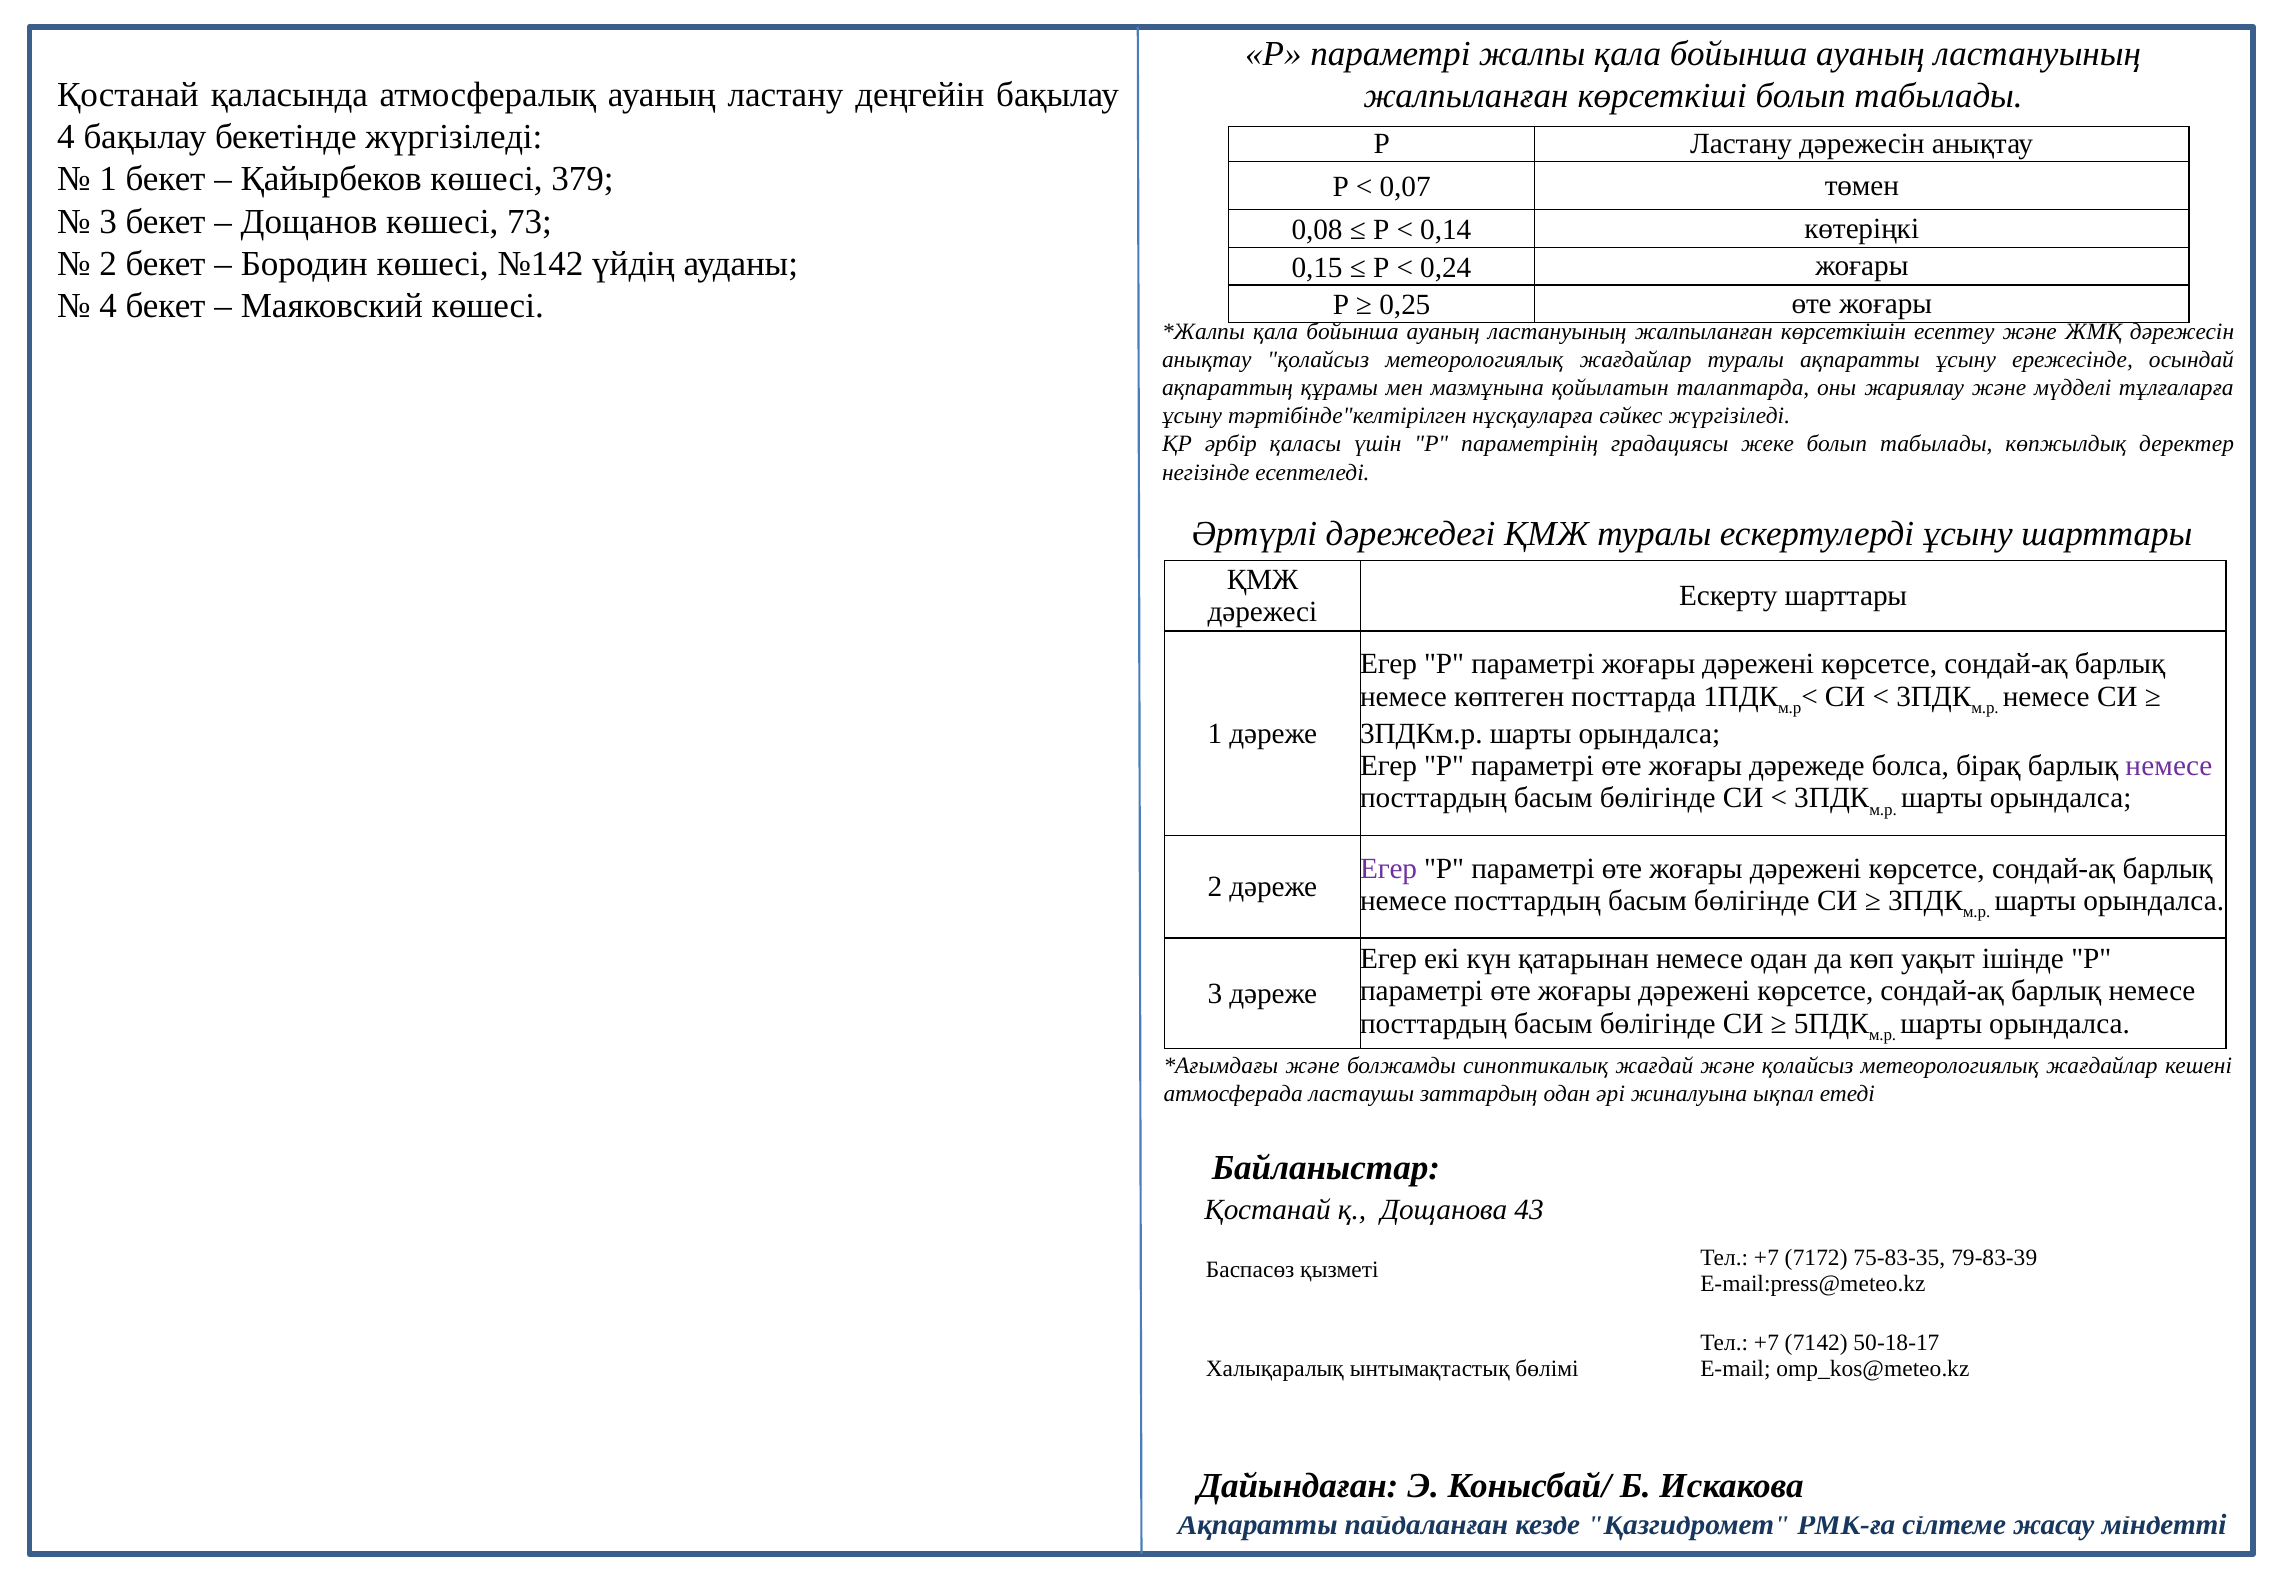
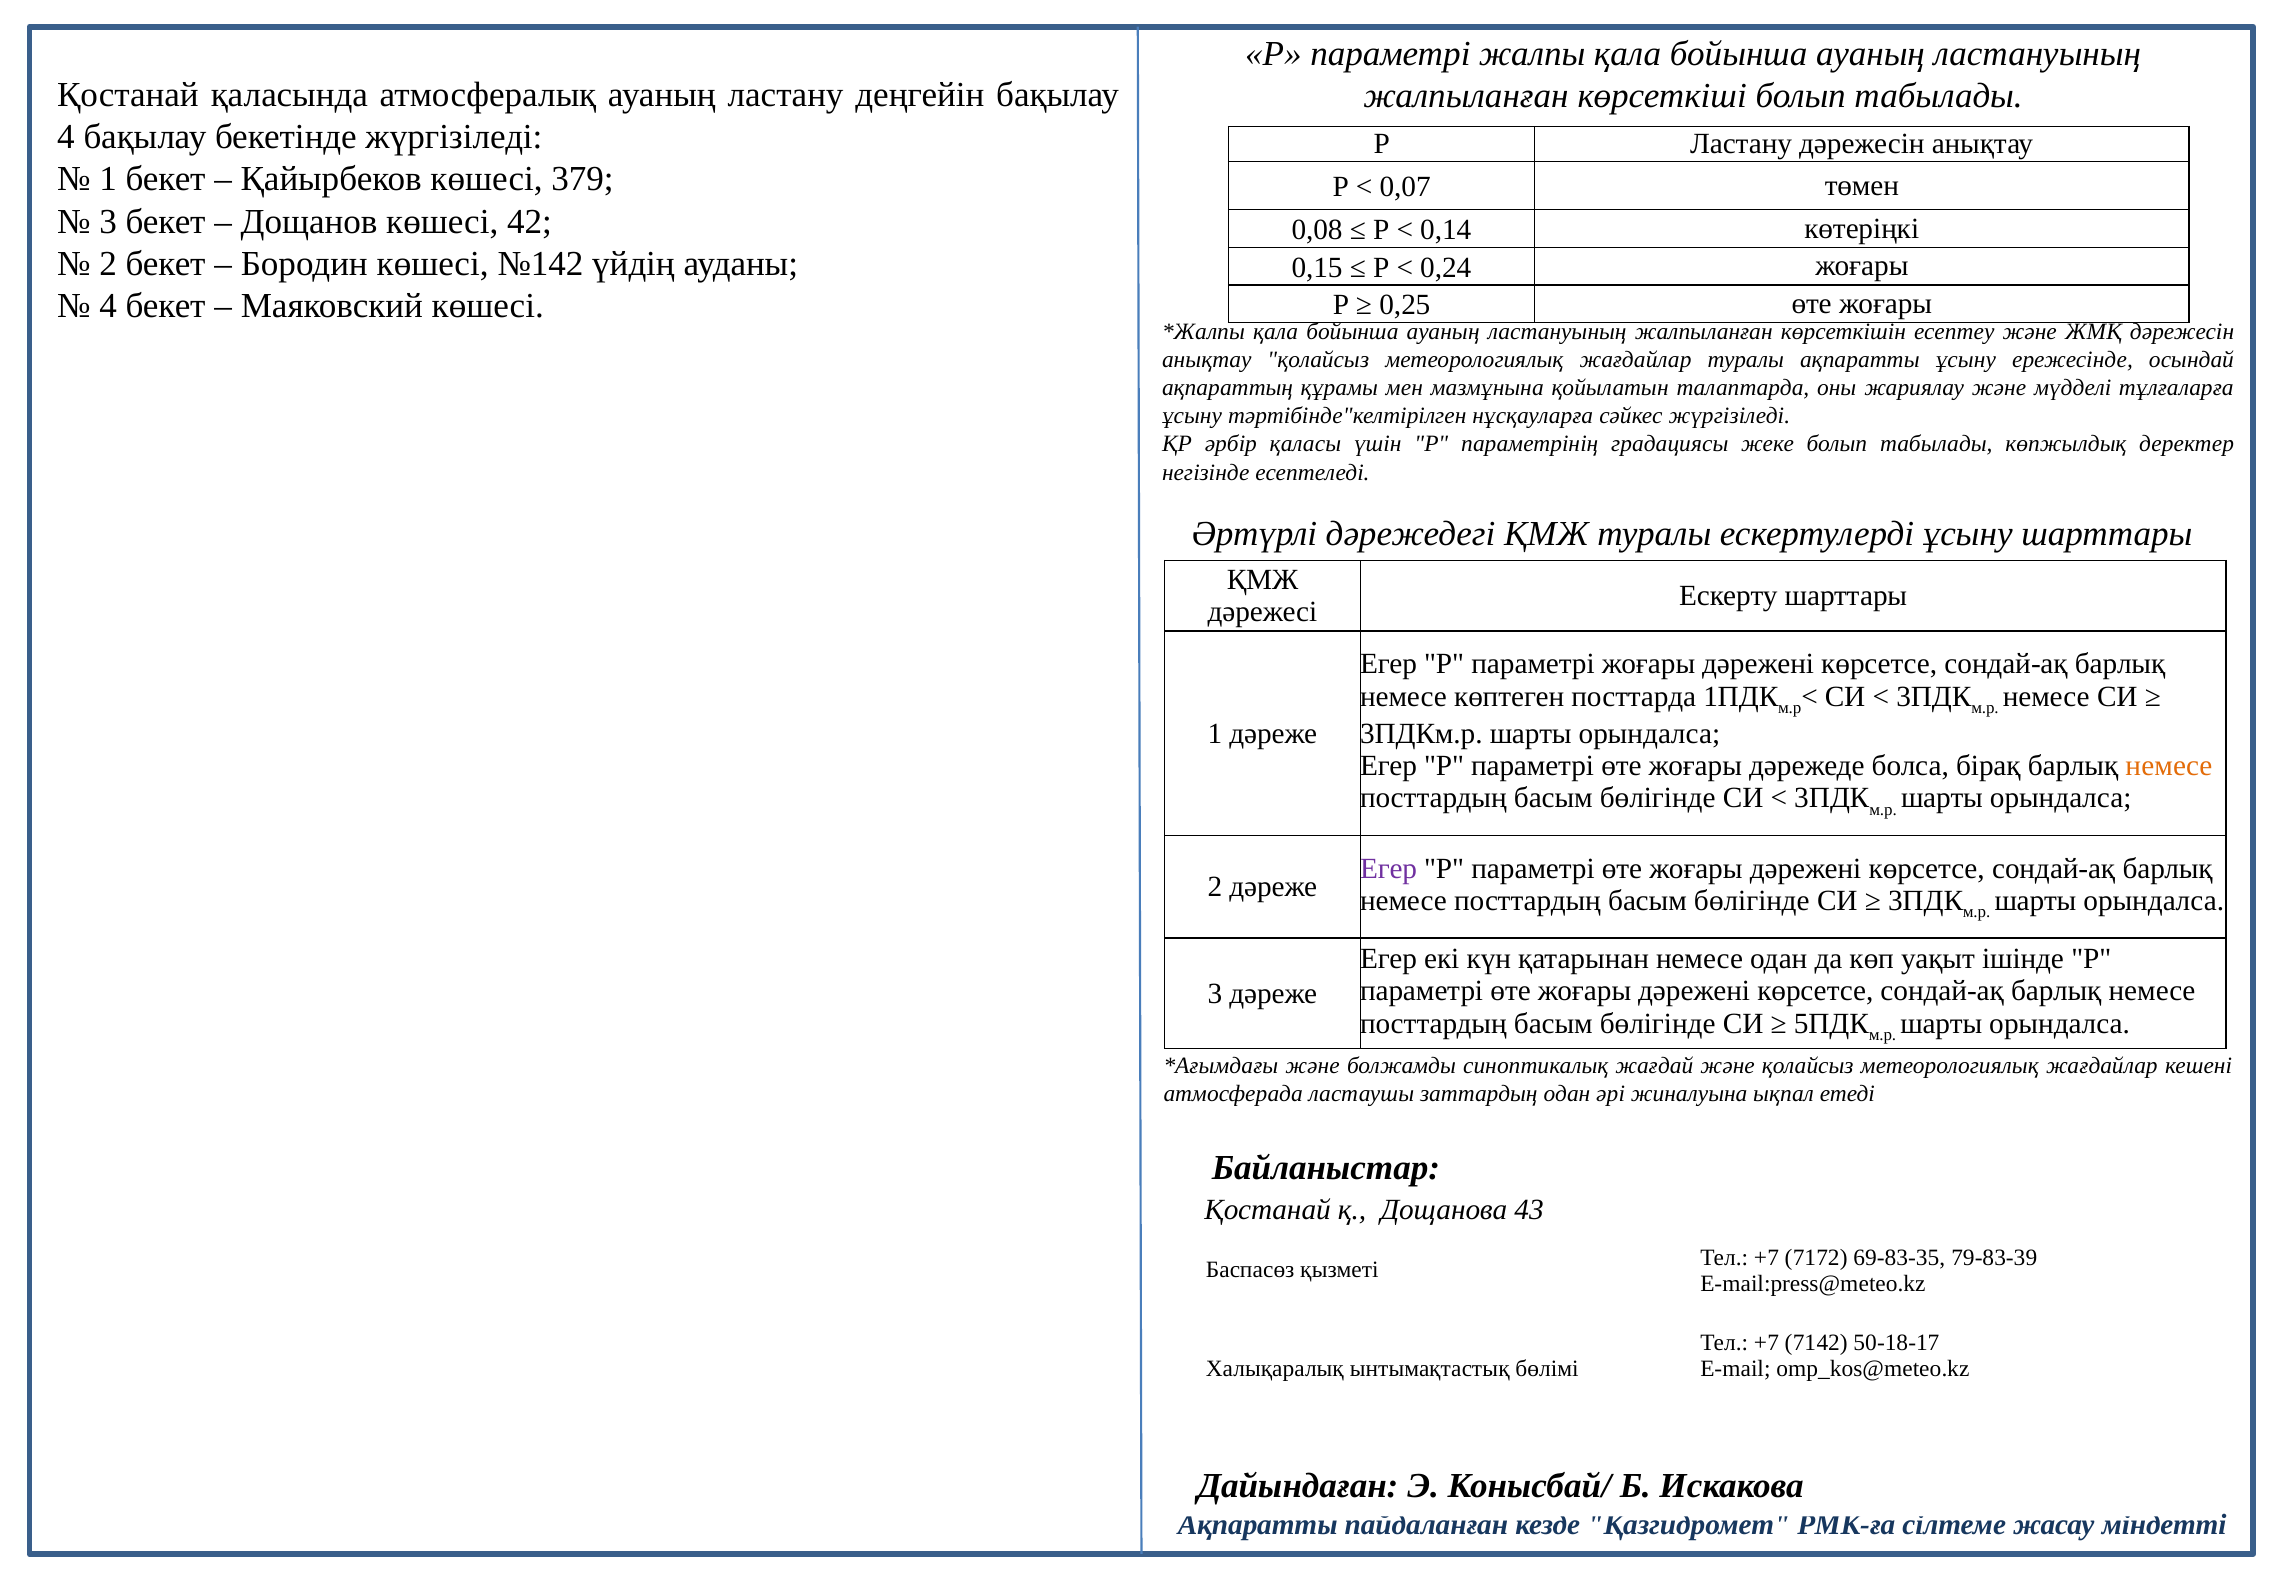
73: 73 -> 42
немесе at (2169, 765) colour: purple -> orange
75-83-35: 75-83-35 -> 69-83-35
